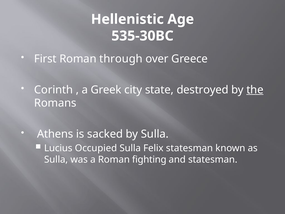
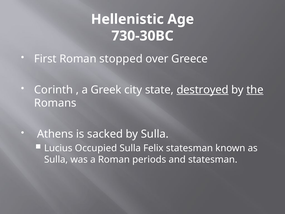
535-30BC: 535-30BC -> 730-30BC
through: through -> stopped
destroyed underline: none -> present
fighting: fighting -> periods
